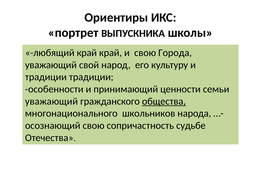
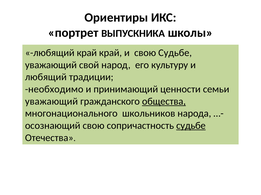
свою Города: Города -> Судьбе
традиции at (46, 77): традиции -> любящий
особенности: особенности -> необходимо
судьбе at (191, 126) underline: none -> present
